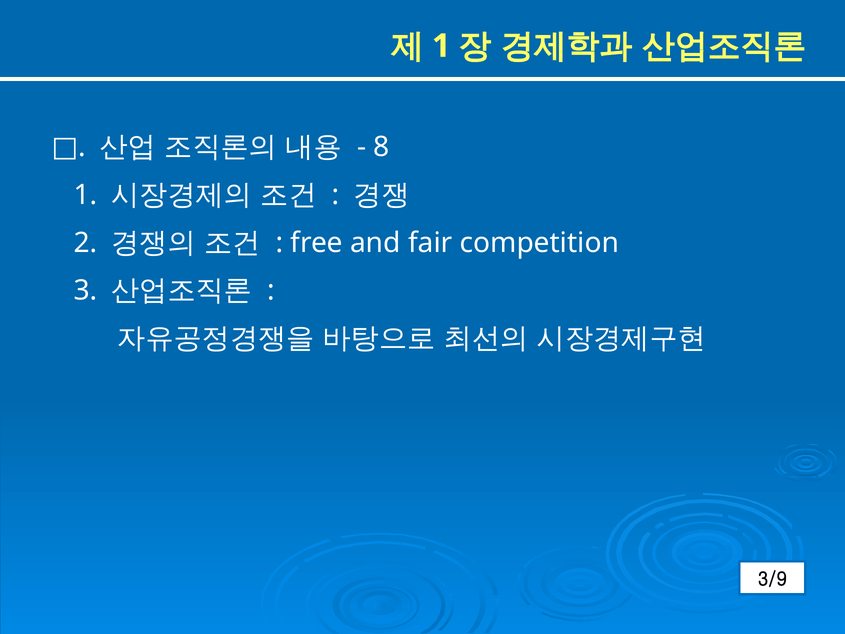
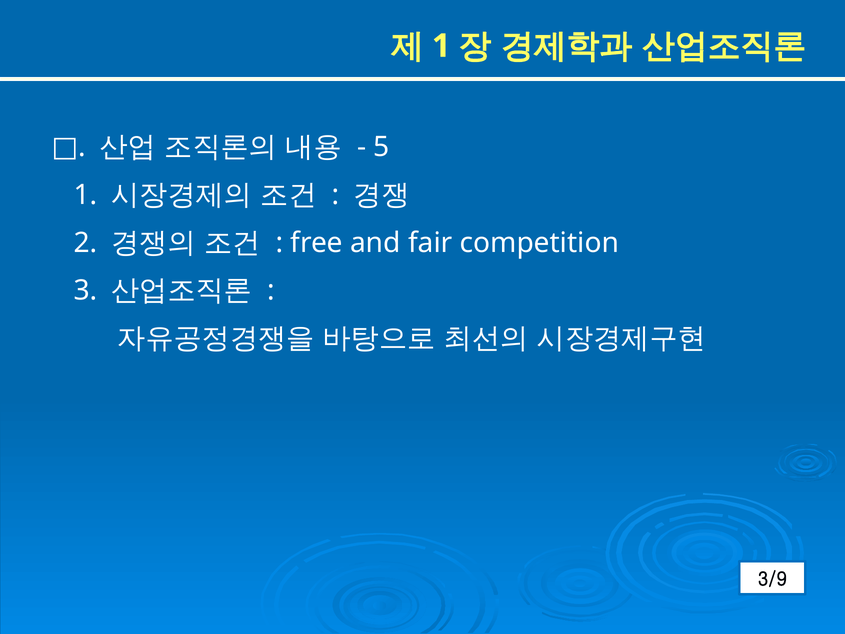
8: 8 -> 5
